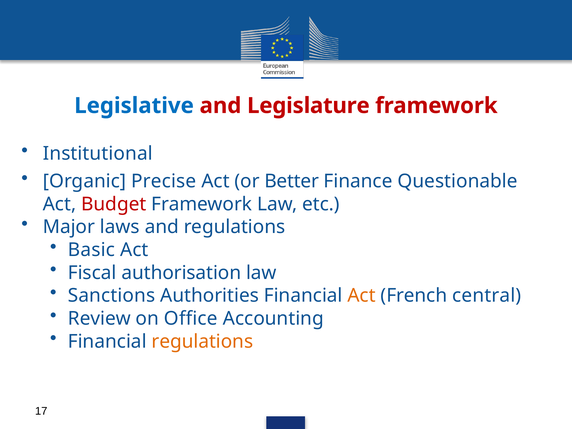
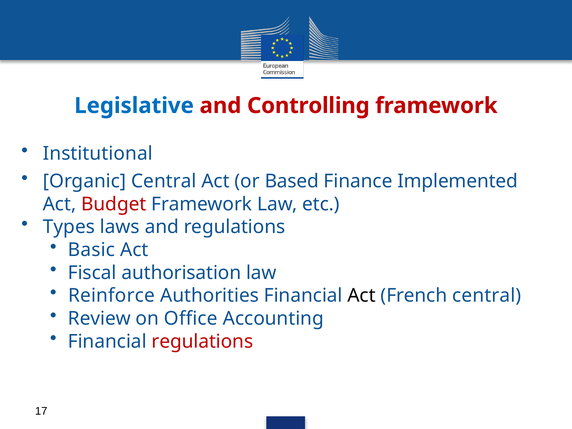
Legislature: Legislature -> Controlling
Organic Precise: Precise -> Central
Better: Better -> Based
Questionable: Questionable -> Implemented
Major: Major -> Types
Sanctions: Sanctions -> Reinforce
Act at (362, 296) colour: orange -> black
regulations at (202, 341) colour: orange -> red
